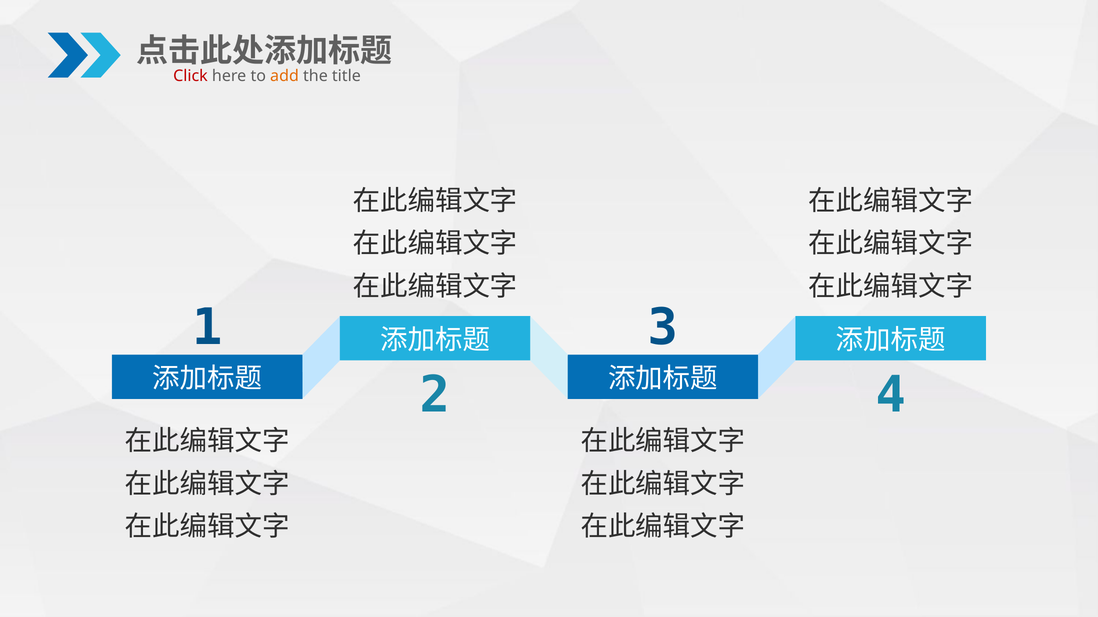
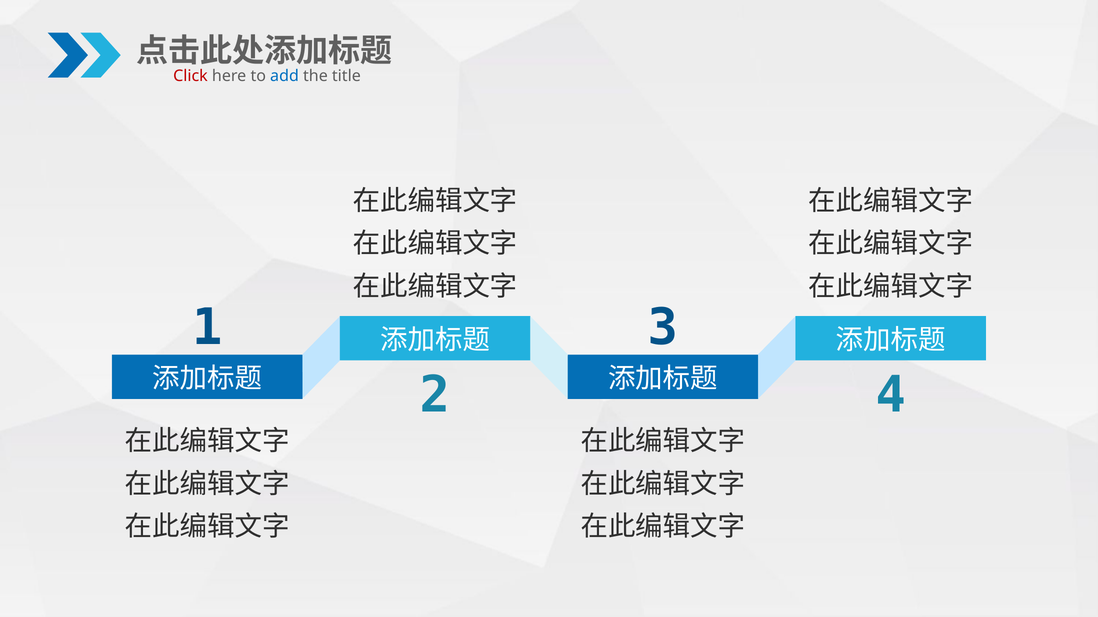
add colour: orange -> blue
